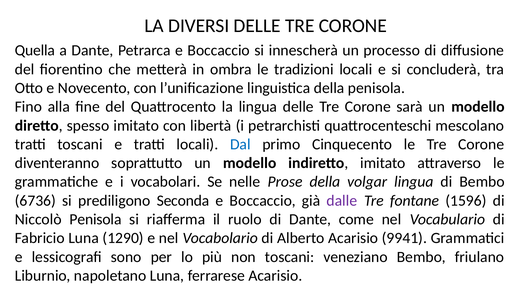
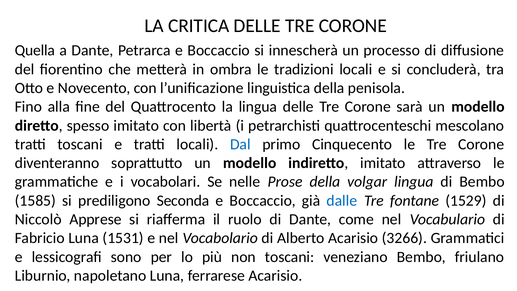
DIVERSI: DIVERSI -> CRITICA
6736: 6736 -> 1585
dalle colour: purple -> blue
1596: 1596 -> 1529
Niccolò Penisola: Penisola -> Apprese
1290: 1290 -> 1531
9941: 9941 -> 3266
